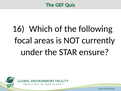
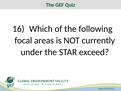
ensure: ensure -> exceed
